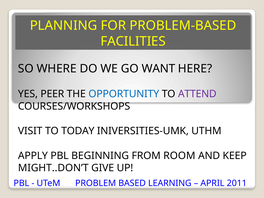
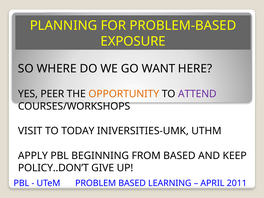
FACILITIES: FACILITIES -> EXPOSURE
OPPORTUNITY colour: blue -> orange
FROM ROOM: ROOM -> BASED
MIGHT..DON’T: MIGHT..DON’T -> POLICY..DON’T
